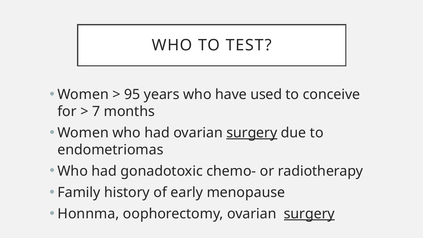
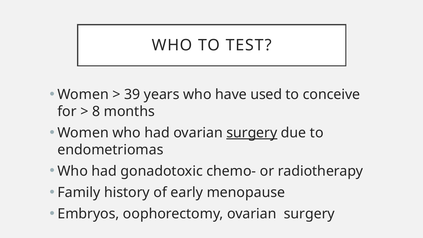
95: 95 -> 39
7: 7 -> 8
Honnma: Honnma -> Embryos
surgery at (309, 214) underline: present -> none
